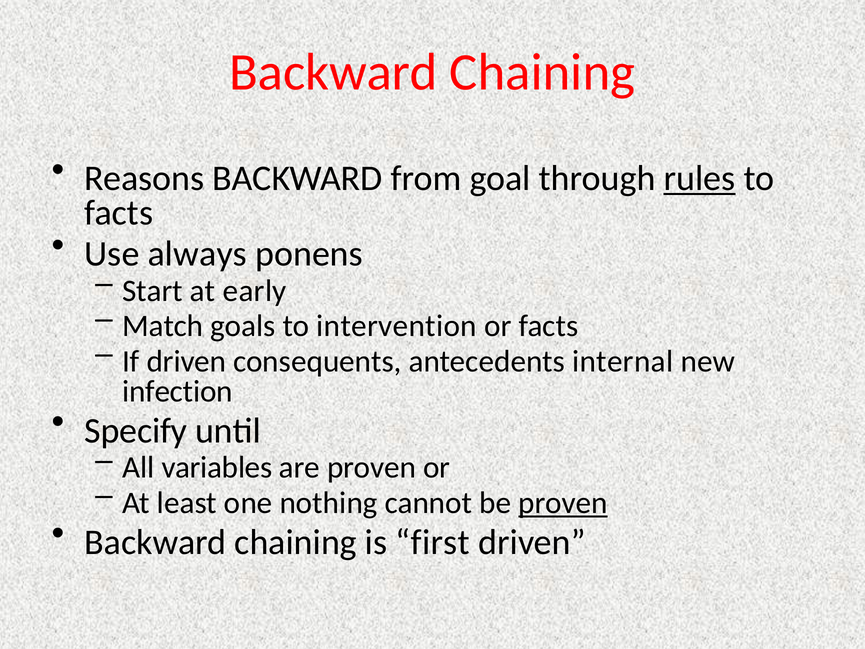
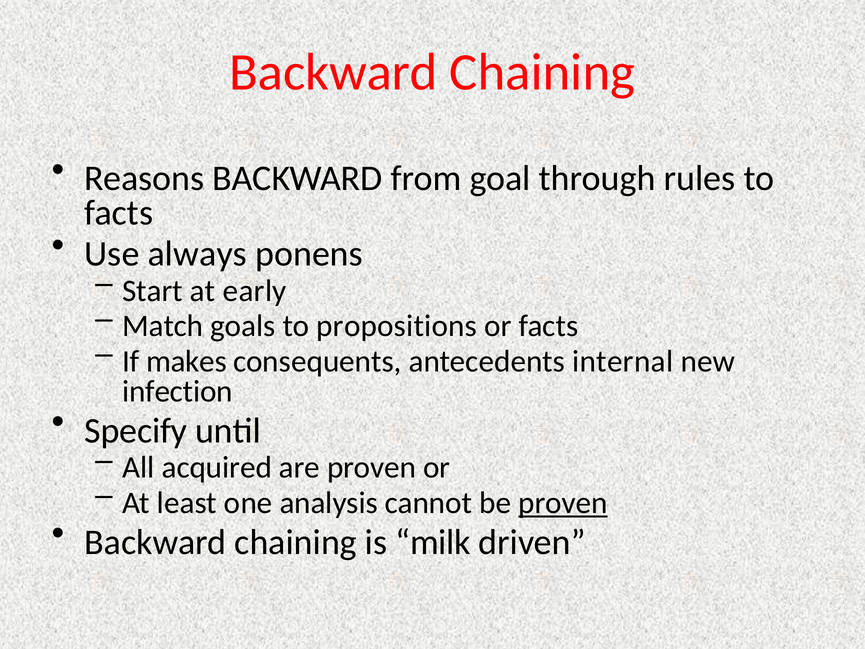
rules underline: present -> none
intervention: intervention -> propositions
If driven: driven -> makes
variables: variables -> acquired
nothing: nothing -> analysis
first: first -> milk
